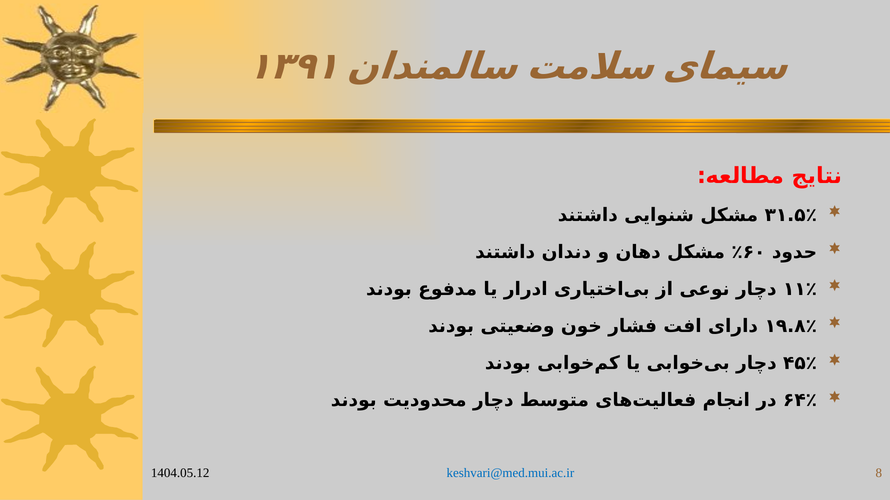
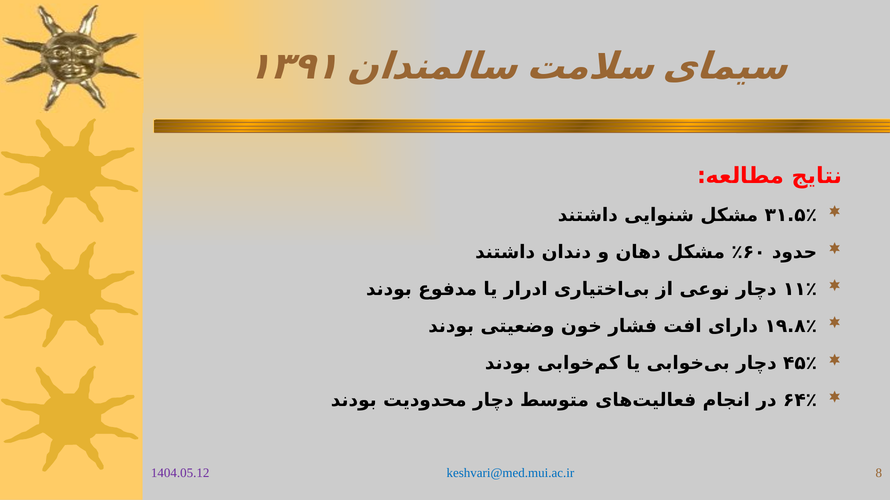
1404.05.12 colour: black -> purple
